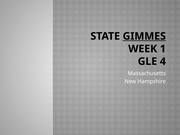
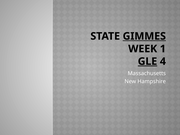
GLE underline: none -> present
